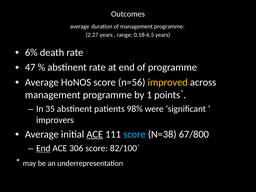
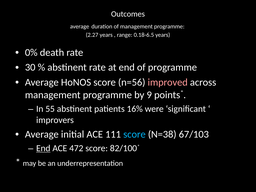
6%: 6% -> 0%
47: 47 -> 30
improved colour: yellow -> pink
1: 1 -> 9
35: 35 -> 55
98%: 98% -> 16%
ACE at (95, 134) underline: present -> none
67/800: 67/800 -> 67/103
306: 306 -> 472
